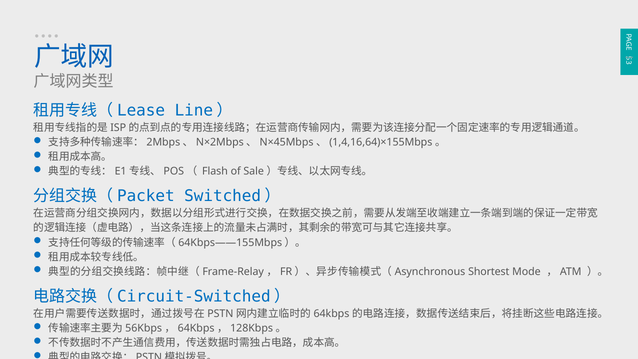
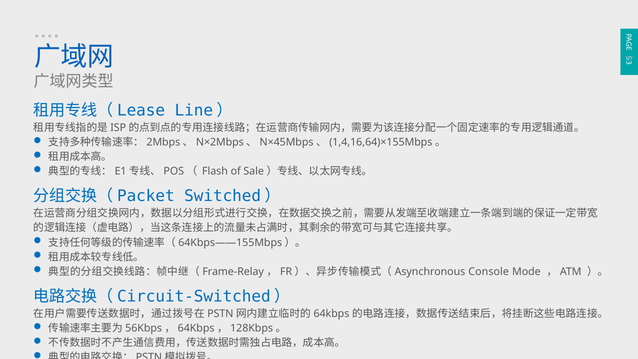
Shortest: Shortest -> Console
